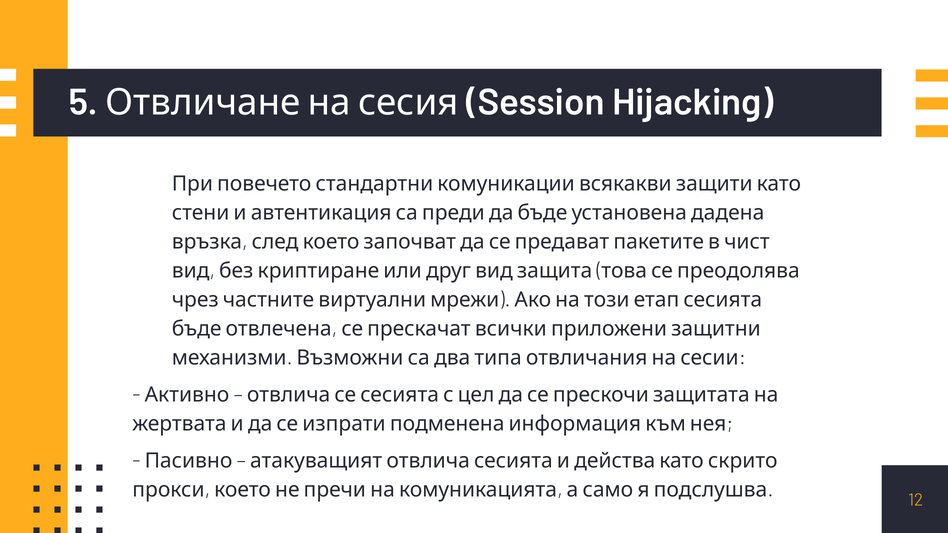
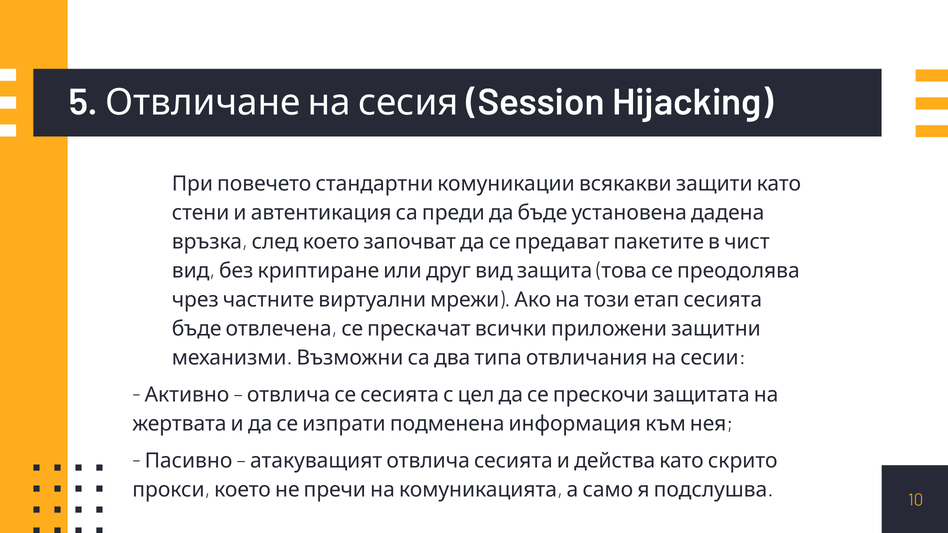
12: 12 -> 10
